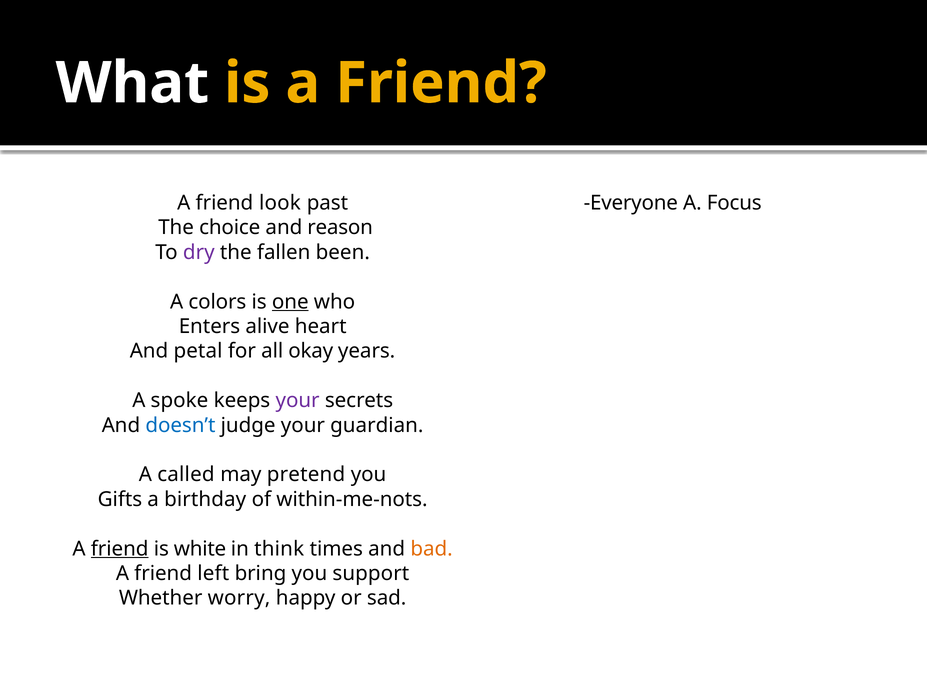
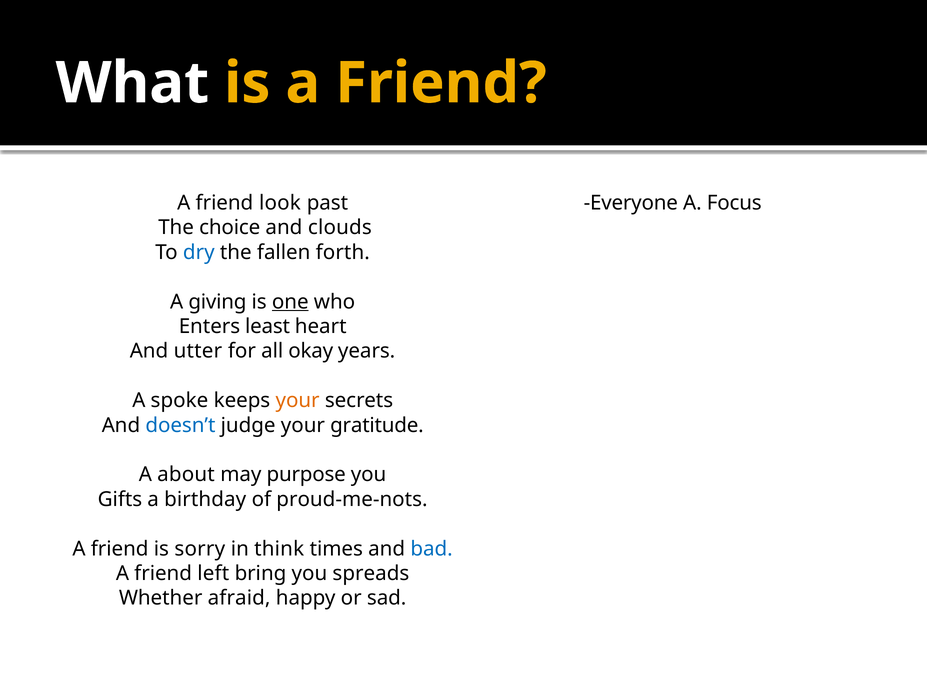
reason: reason -> clouds
dry colour: purple -> blue
been: been -> forth
colors: colors -> giving
alive: alive -> least
petal: petal -> utter
your at (298, 401) colour: purple -> orange
guardian: guardian -> gratitude
called: called -> about
pretend: pretend -> purpose
within-me-nots: within-me-nots -> proud-me-nots
friend at (120, 549) underline: present -> none
white: white -> sorry
bad colour: orange -> blue
support: support -> spreads
worry: worry -> afraid
